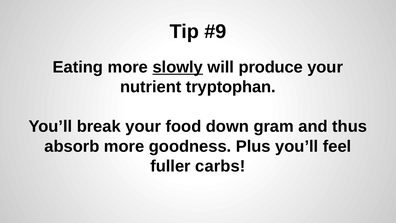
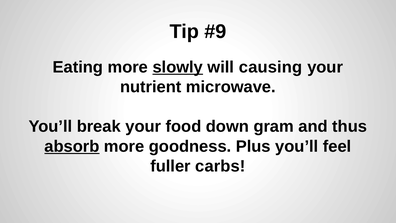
produce: produce -> causing
tryptophan: tryptophan -> microwave
absorb underline: none -> present
